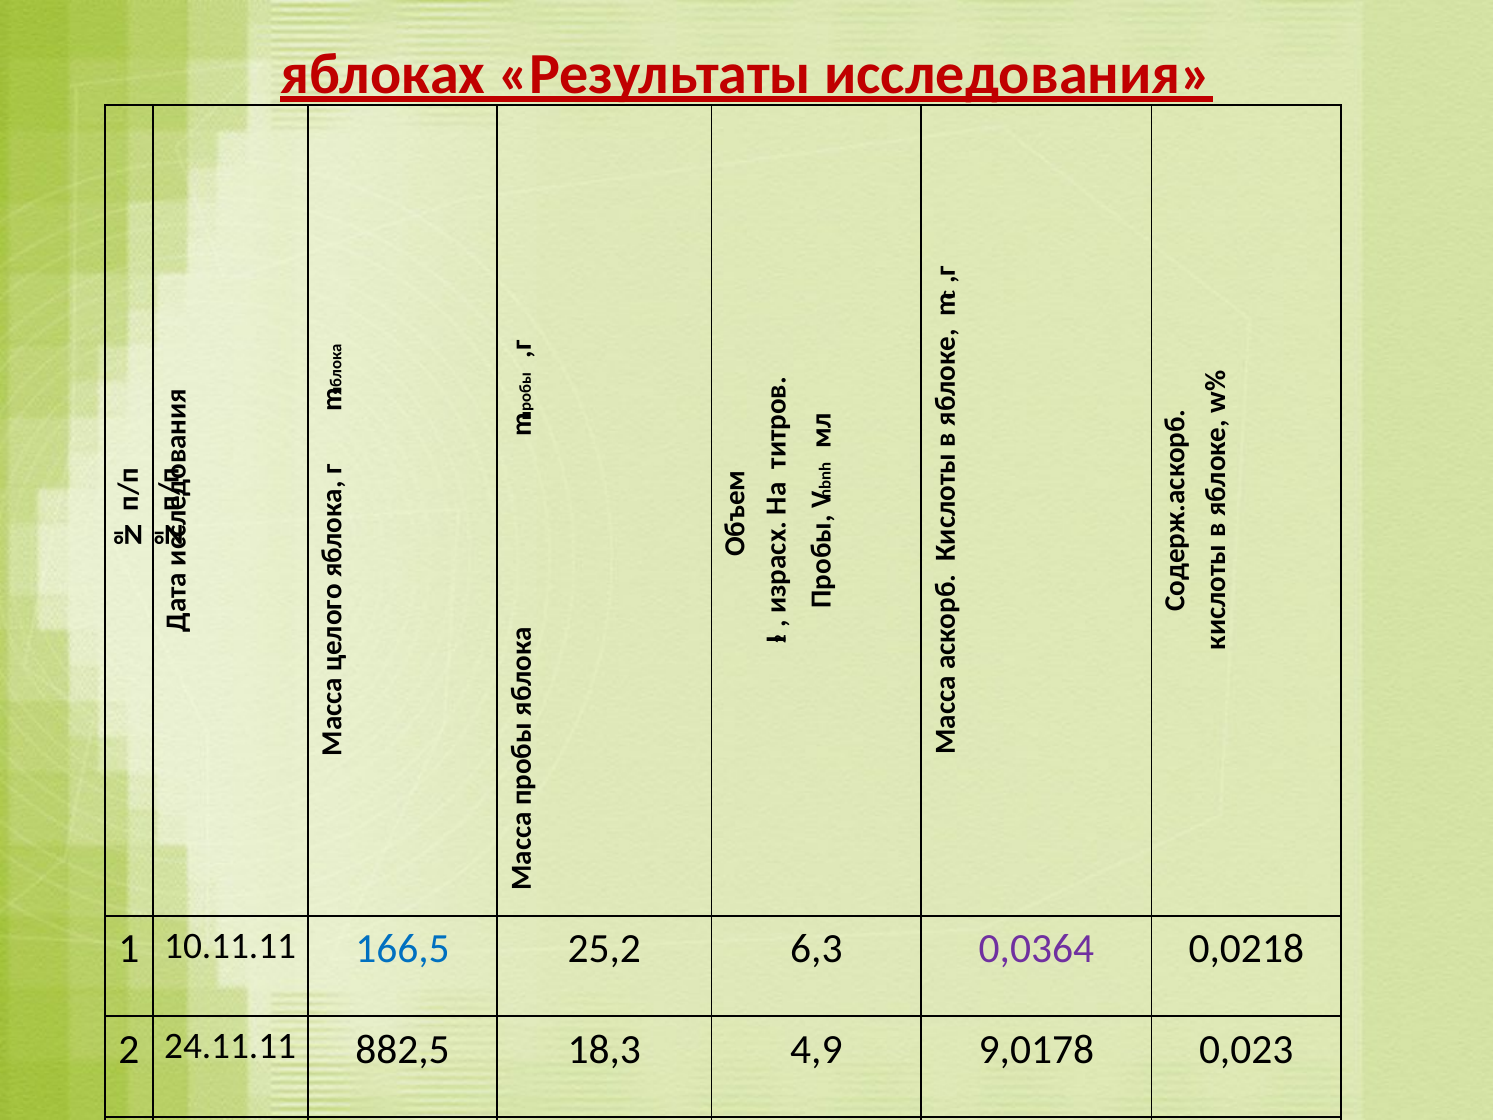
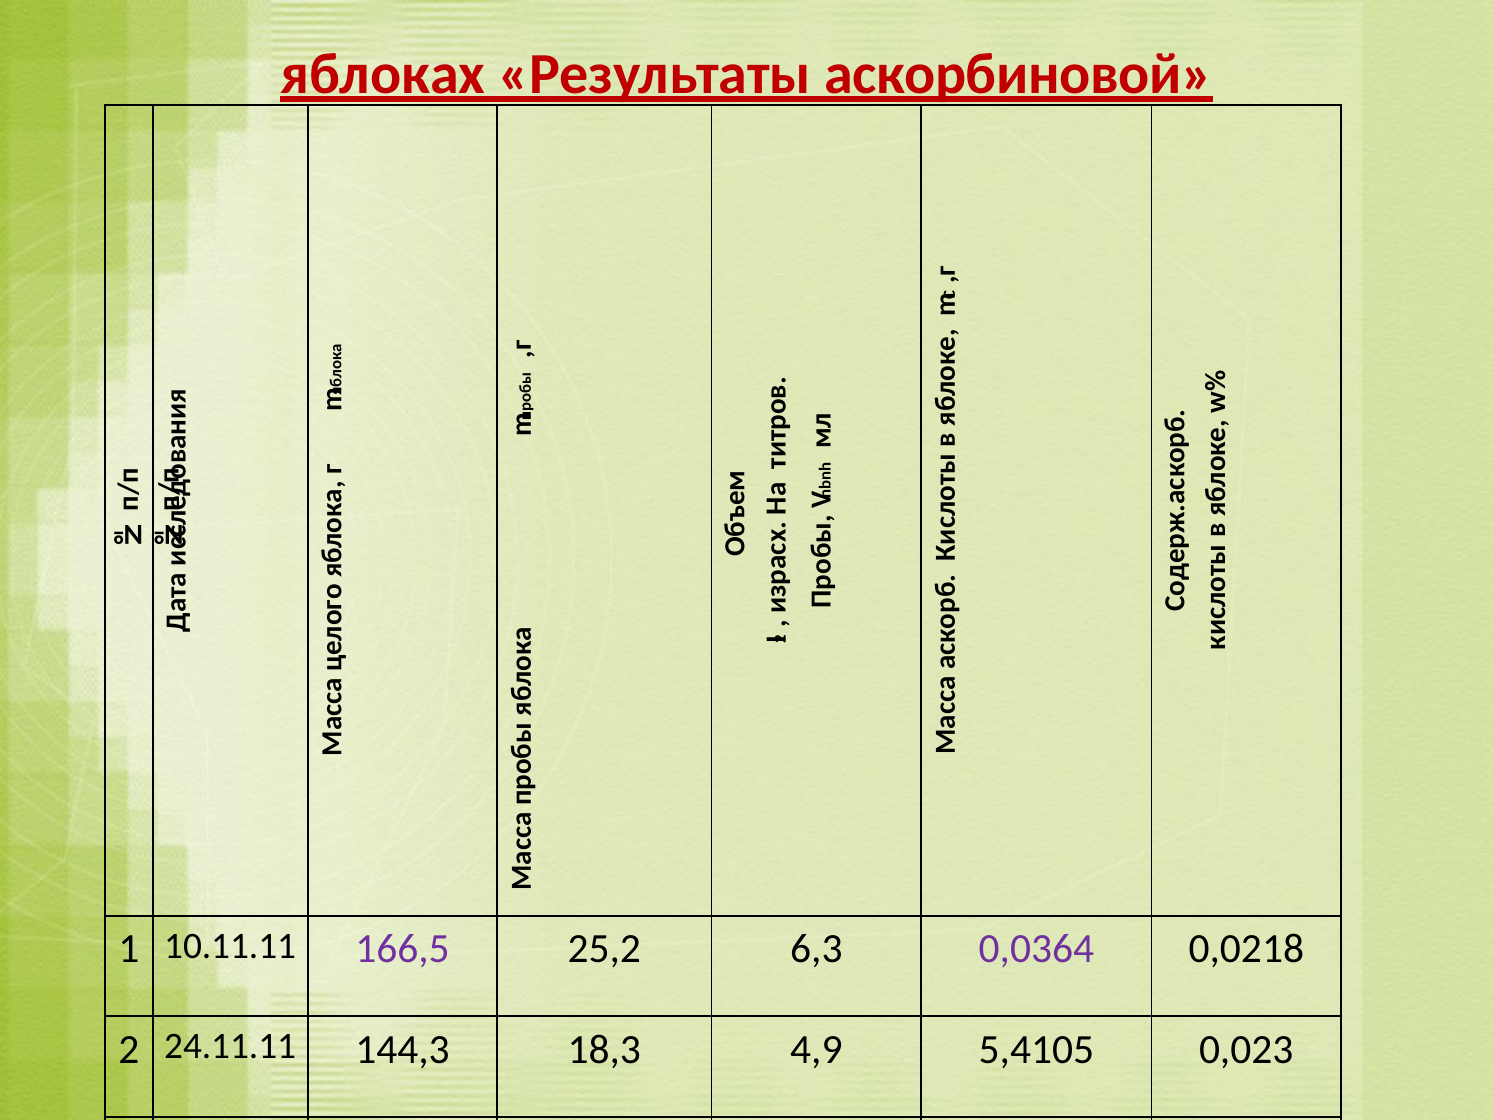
исследования: исследования -> аскорбиновой
166,5 colour: blue -> purple
882,5: 882,5 -> 144,3
9,0178: 9,0178 -> 5,4105
